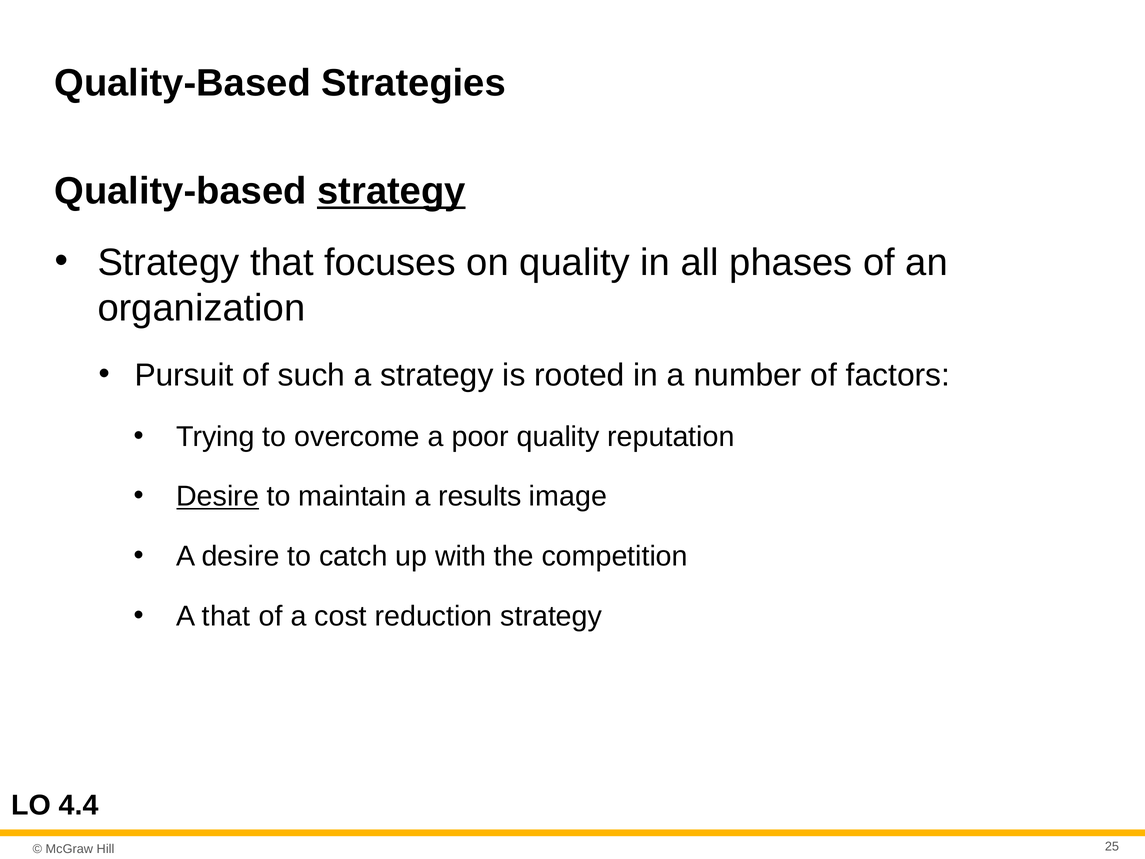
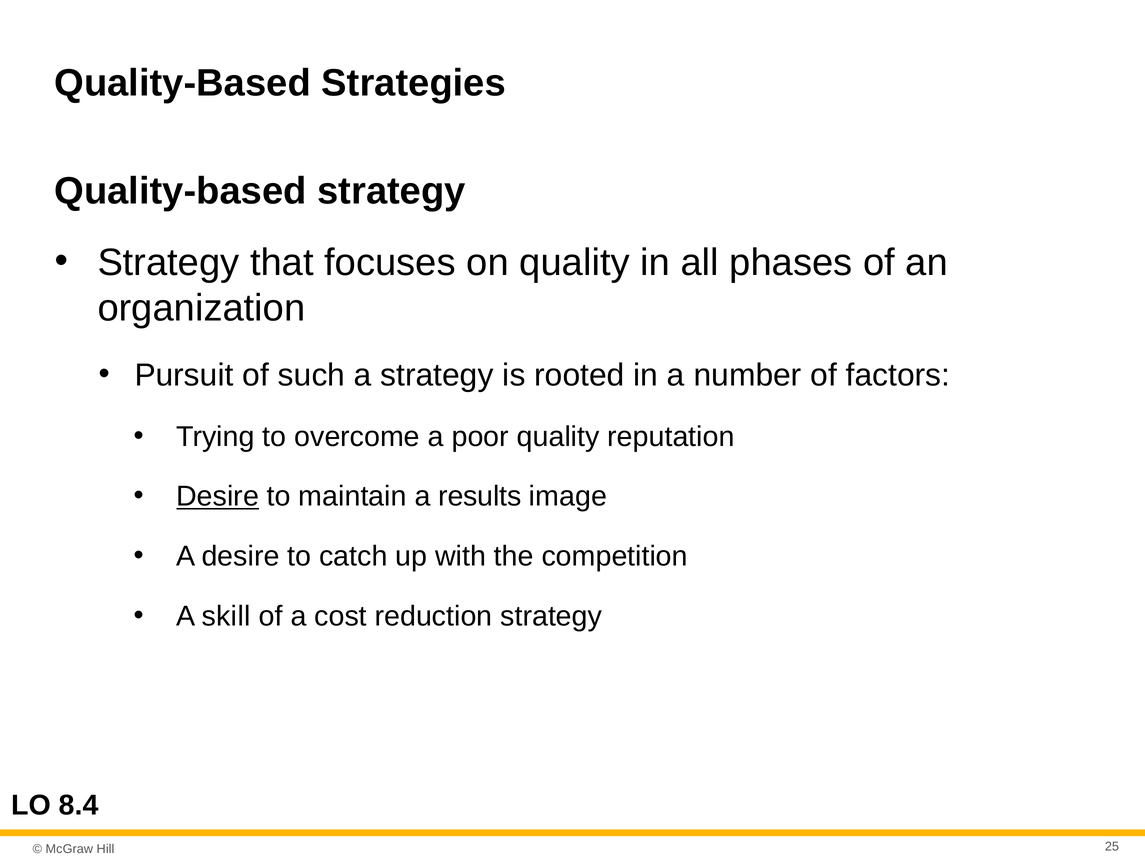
strategy at (391, 191) underline: present -> none
A that: that -> skill
4.4: 4.4 -> 8.4
